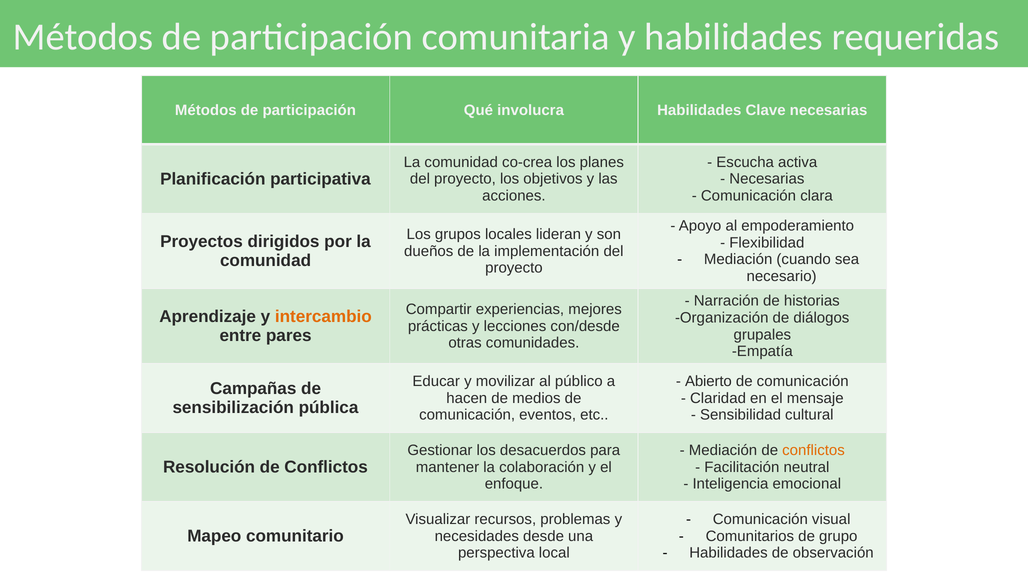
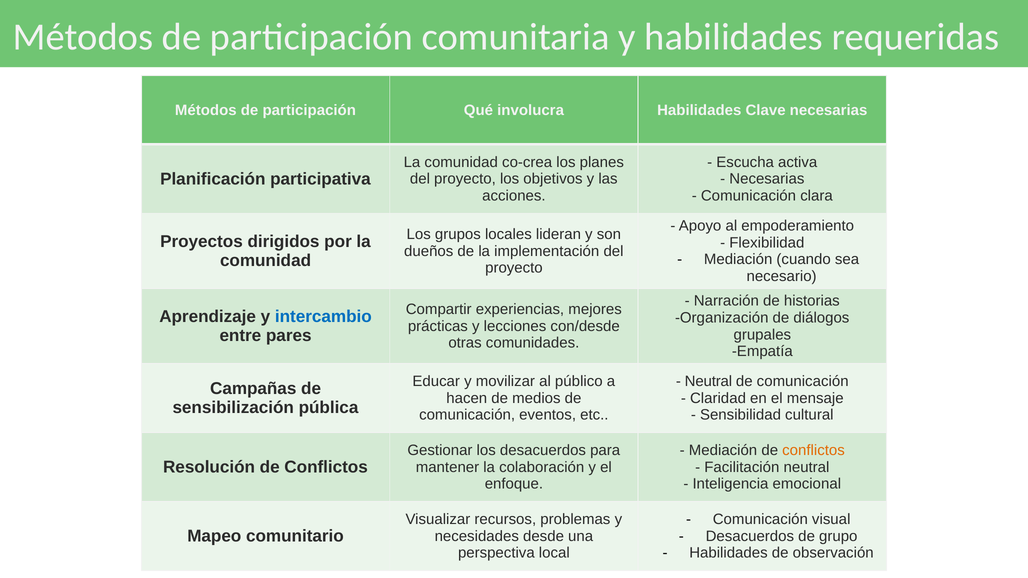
intercambio colour: orange -> blue
Abierto at (708, 382): Abierto -> Neutral
Comunitarios at (750, 536): Comunitarios -> Desacuerdos
